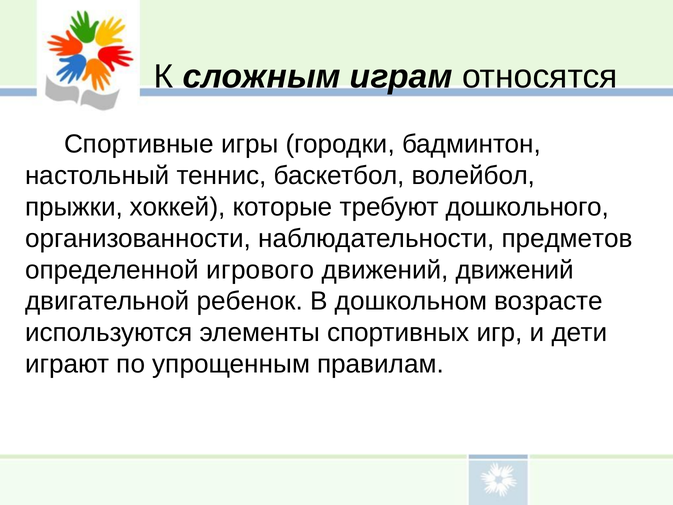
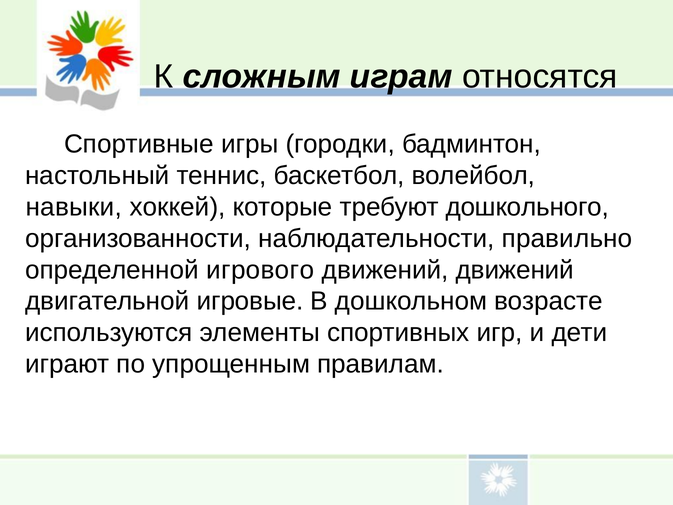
прыжки: прыжки -> навыки
предметов: предметов -> правильно
ребенок: ребенок -> игровые
